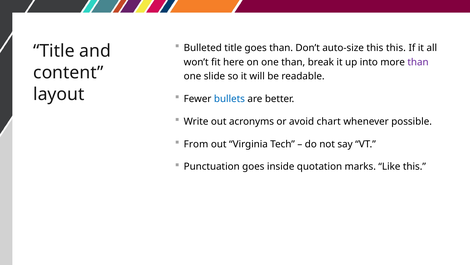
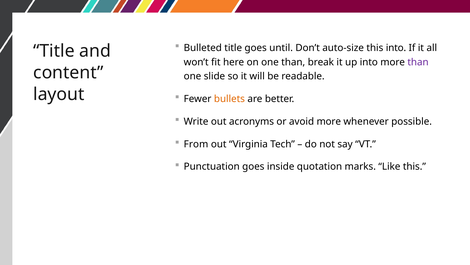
goes than: than -> until
this this: this -> into
bullets colour: blue -> orange
avoid chart: chart -> more
